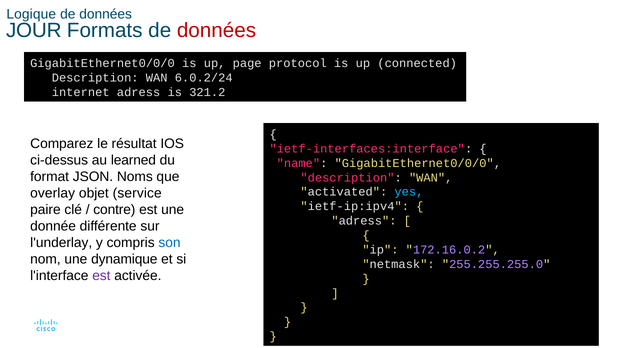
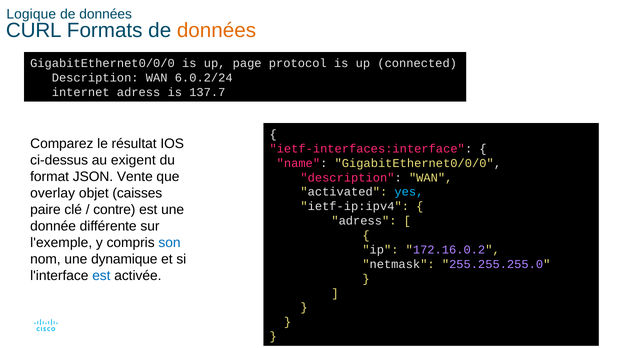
JOUR: JOUR -> CURL
données at (216, 30) colour: red -> orange
321.2: 321.2 -> 137.7
learned: learned -> exigent
Noms: Noms -> Vente
service: service -> caisses
l'underlay: l'underlay -> l'exemple
est at (101, 276) colour: purple -> blue
